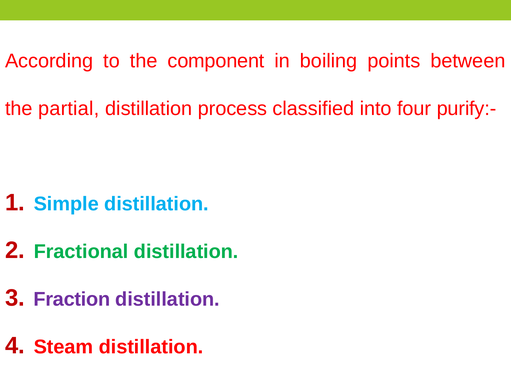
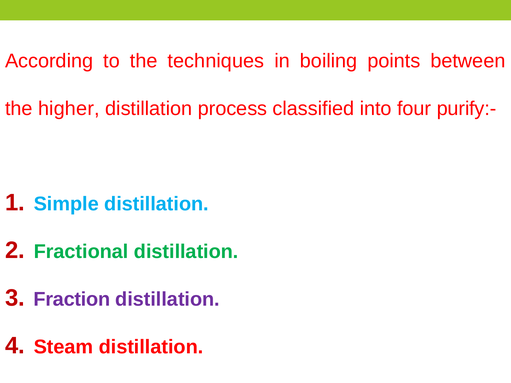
component: component -> techniques
partial: partial -> higher
